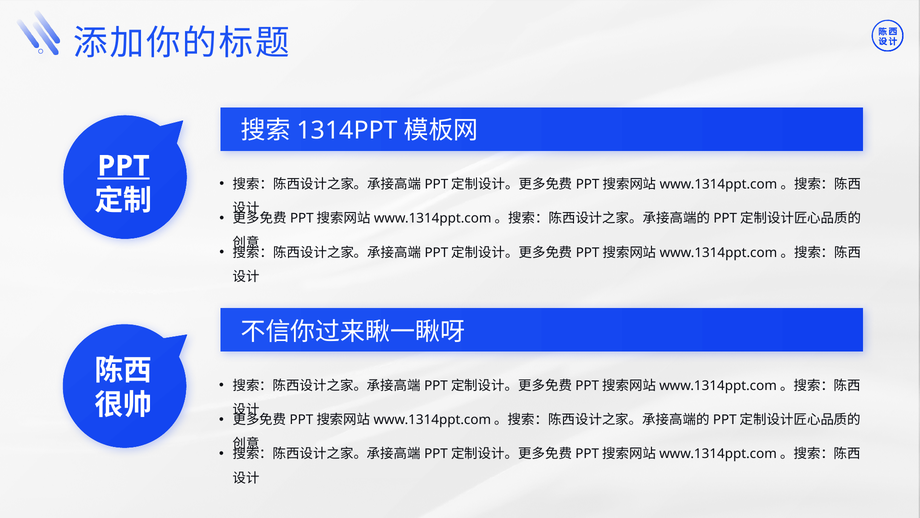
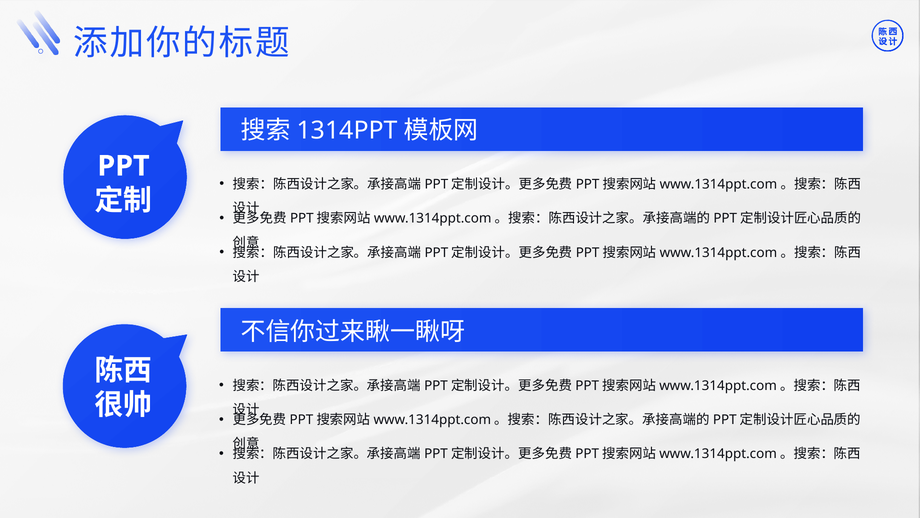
PPT underline: present -> none
